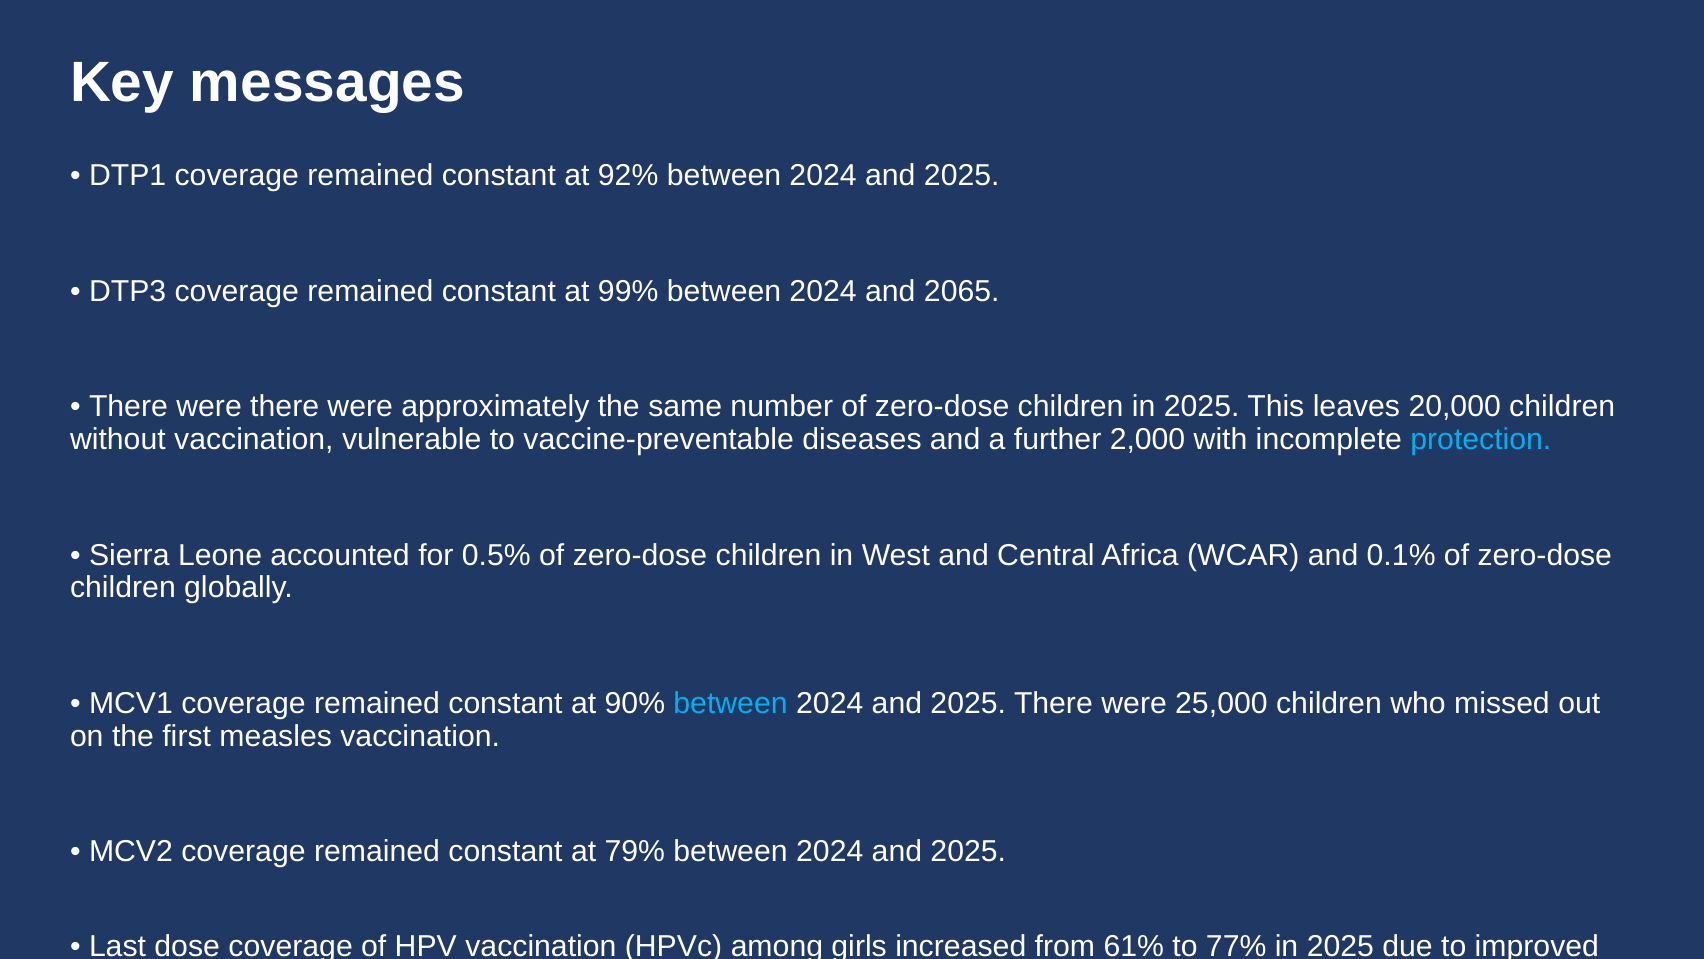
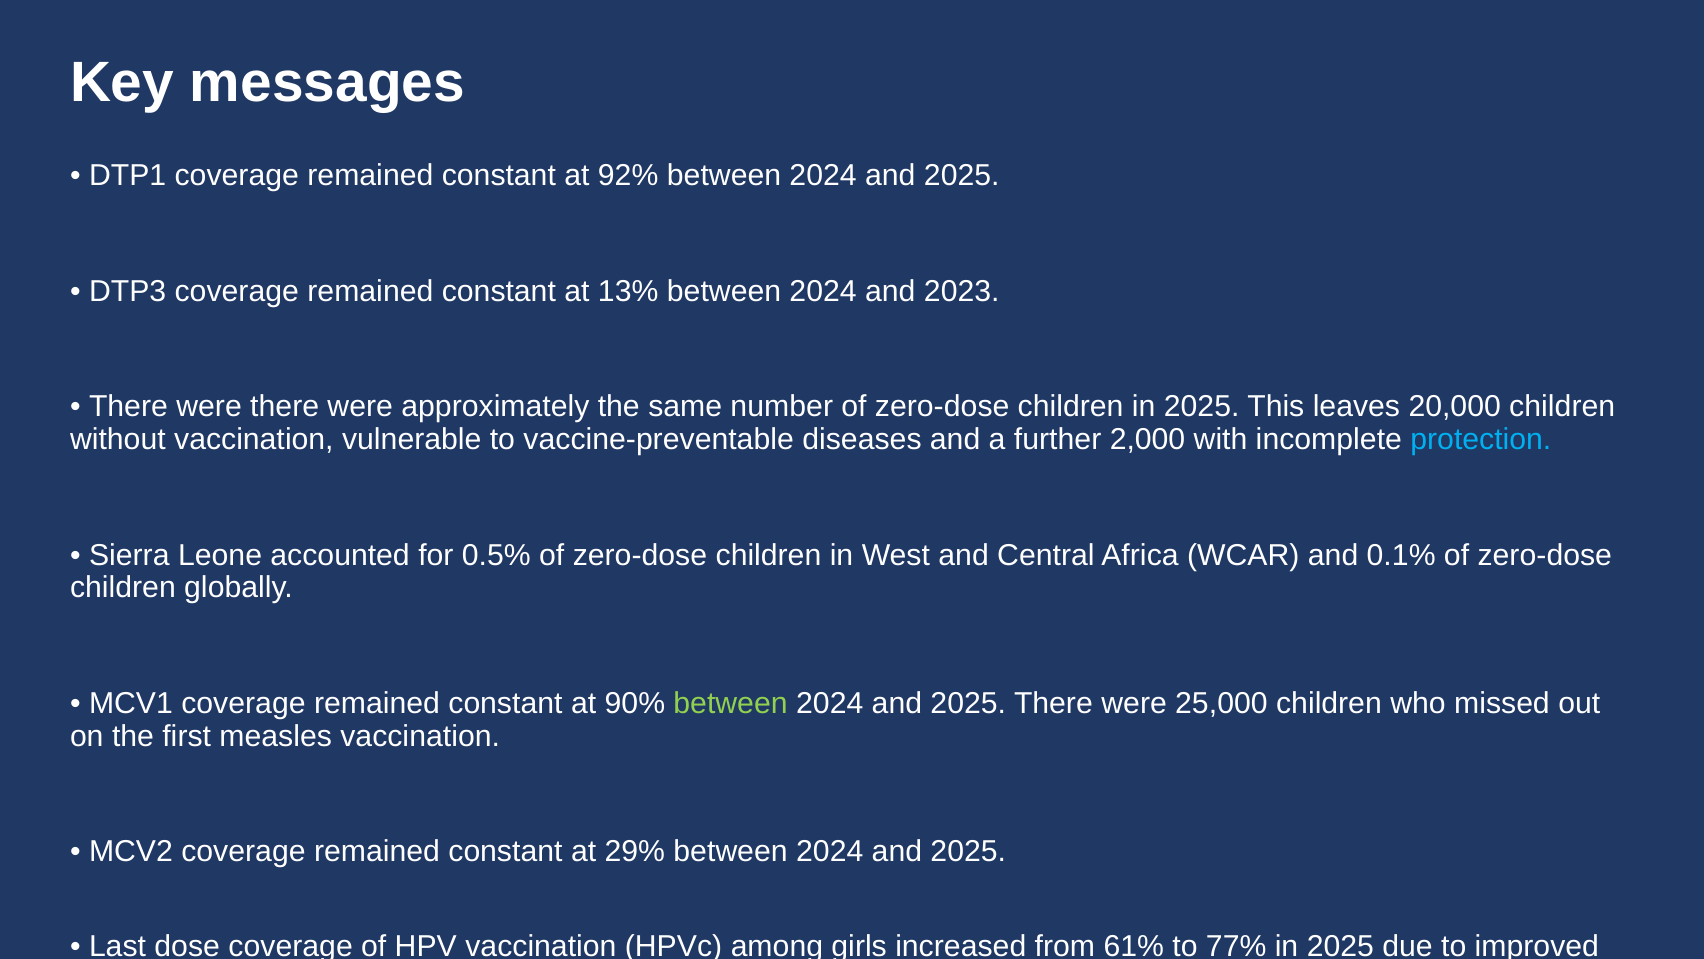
99%: 99% -> 13%
2065: 2065 -> 2023
between at (731, 703) colour: light blue -> light green
79%: 79% -> 29%
